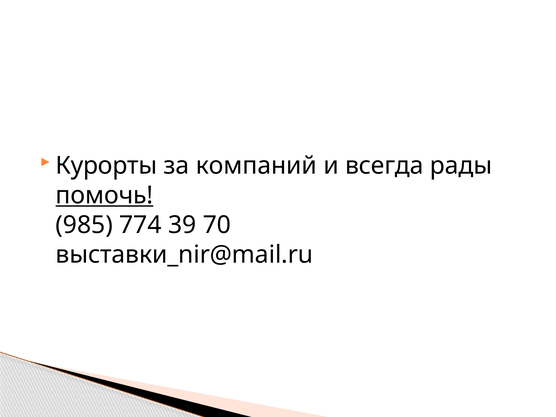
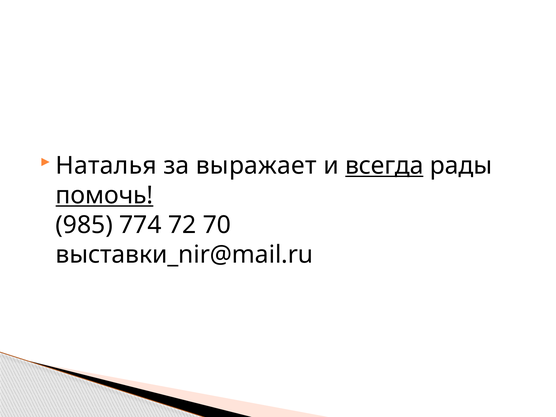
Курорты: Курорты -> Наталья
компаний: компаний -> выражает
всегда underline: none -> present
39: 39 -> 72
